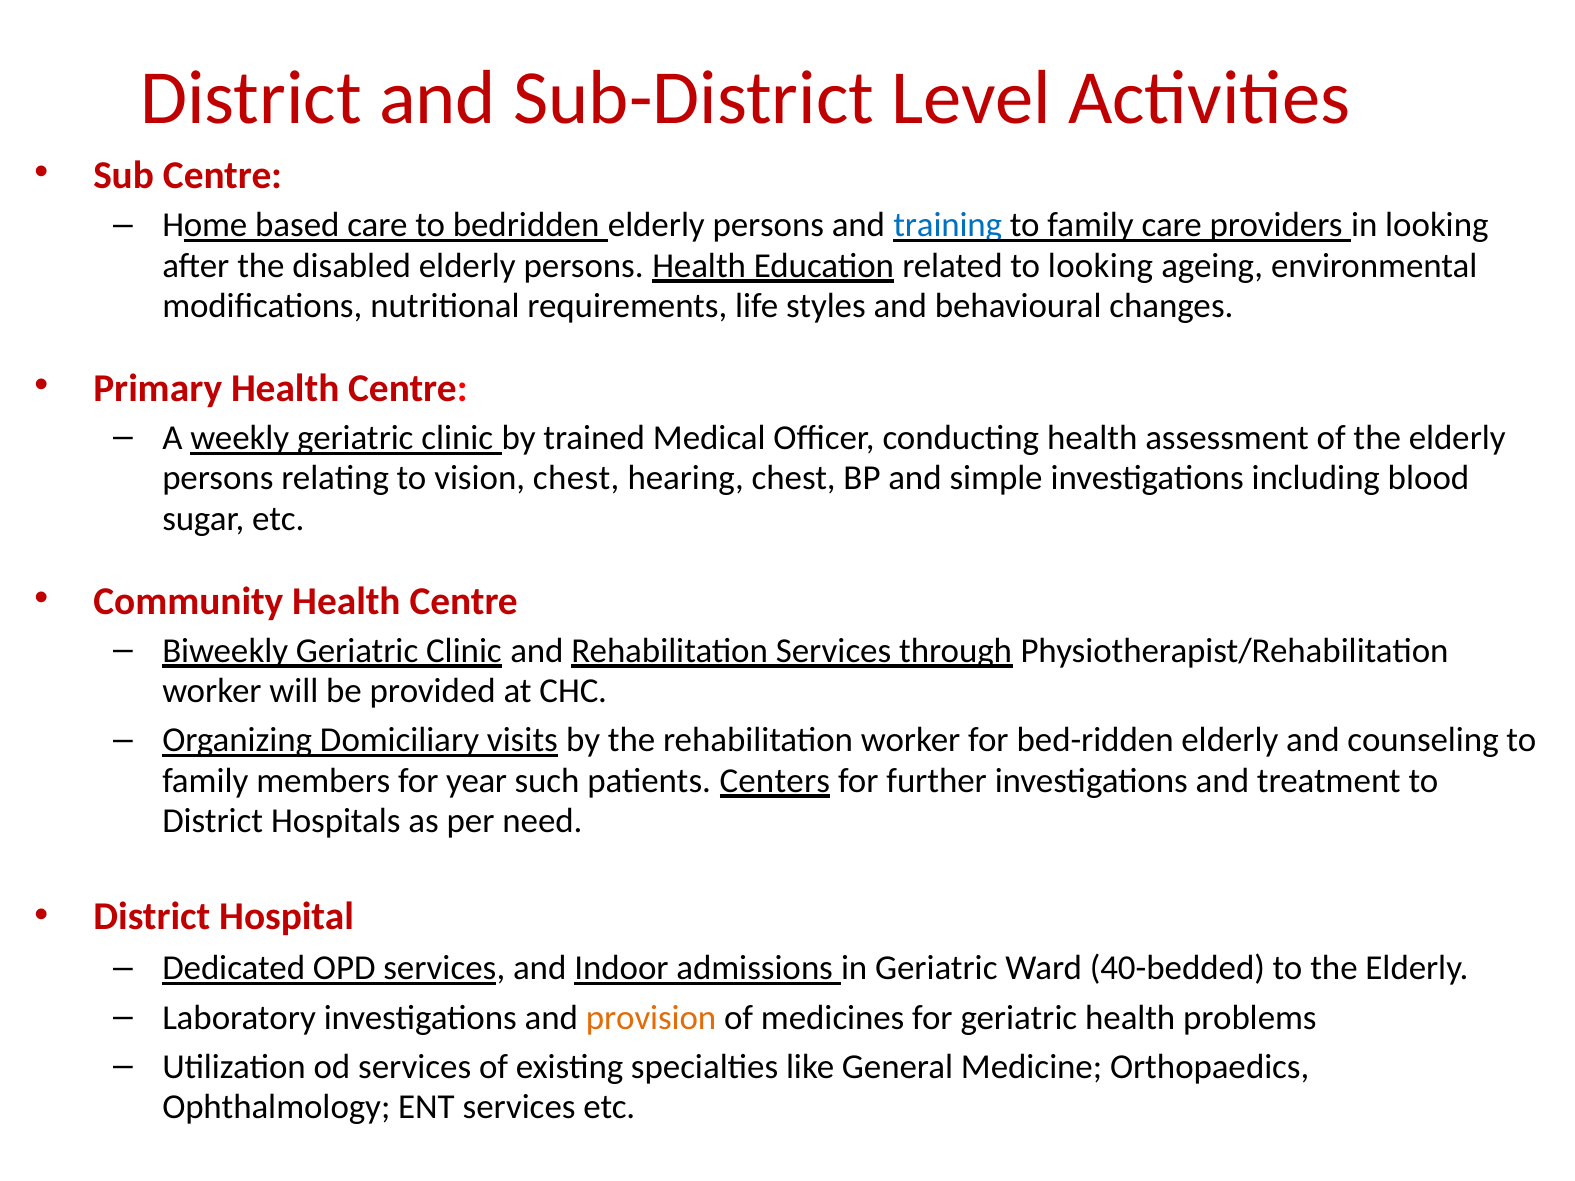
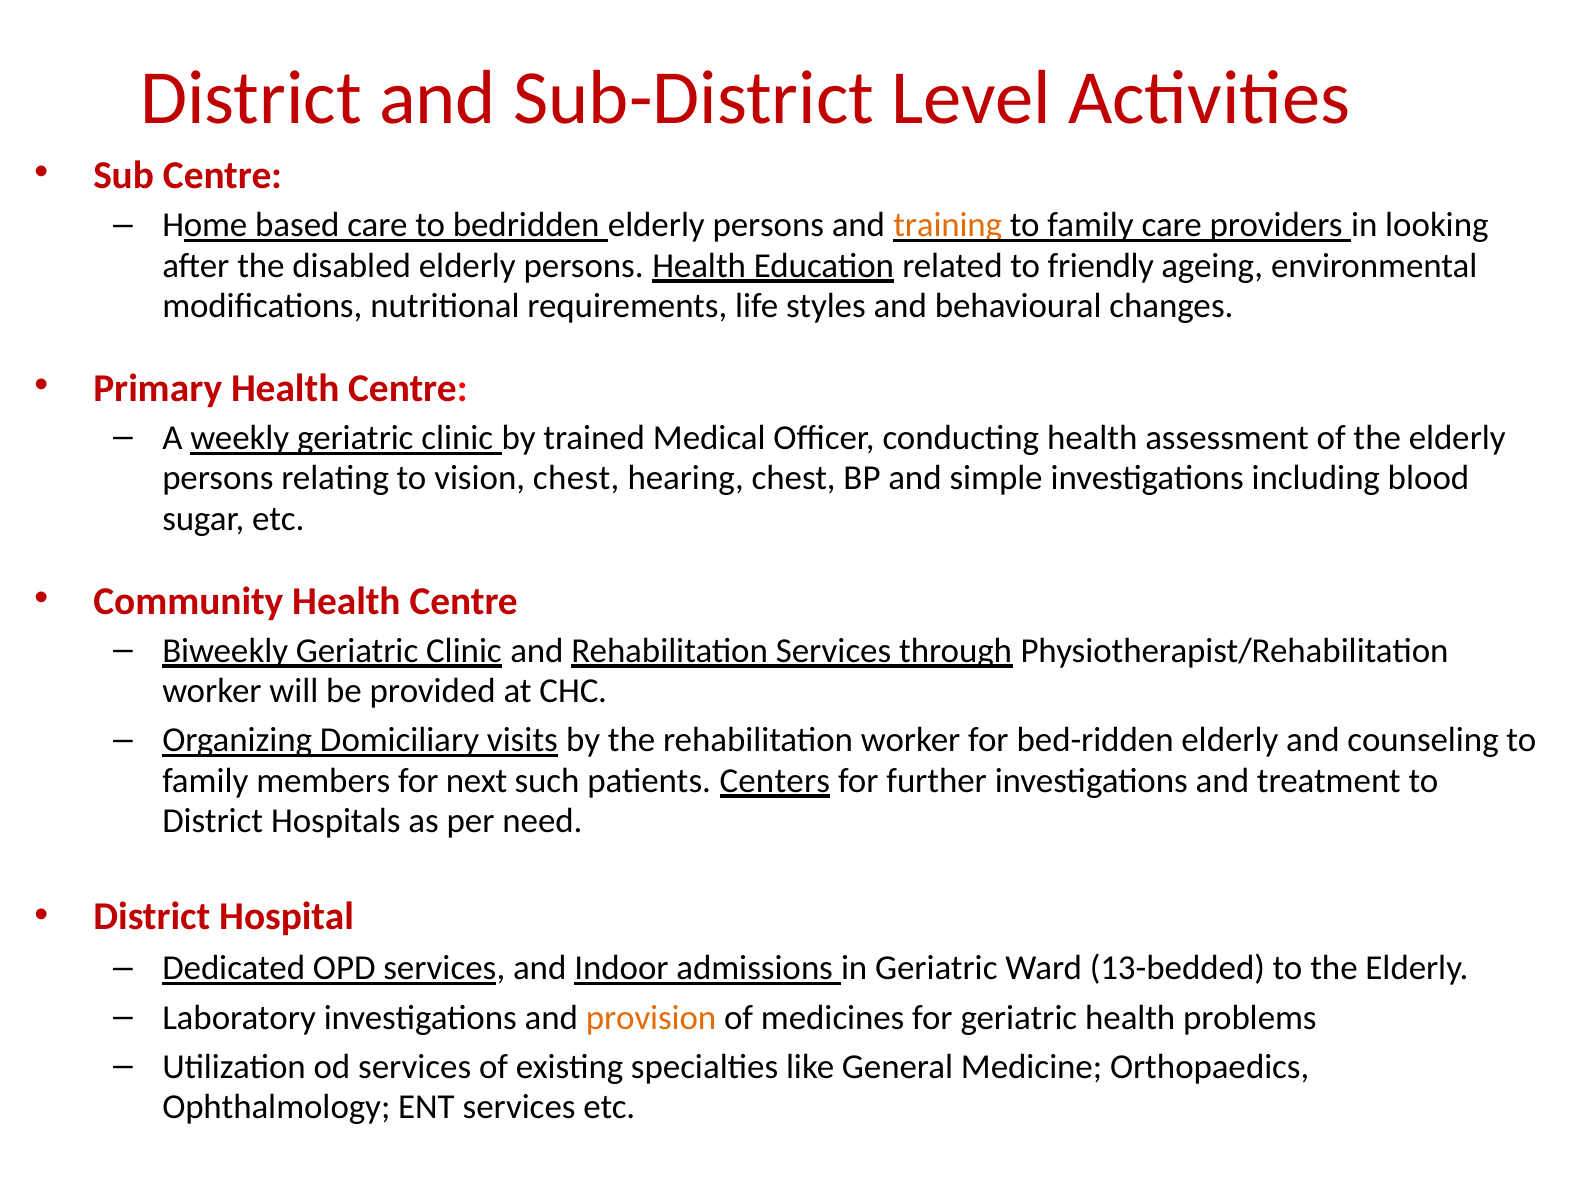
training colour: blue -> orange
to looking: looking -> friendly
year: year -> next
40-bedded: 40-bedded -> 13-bedded
